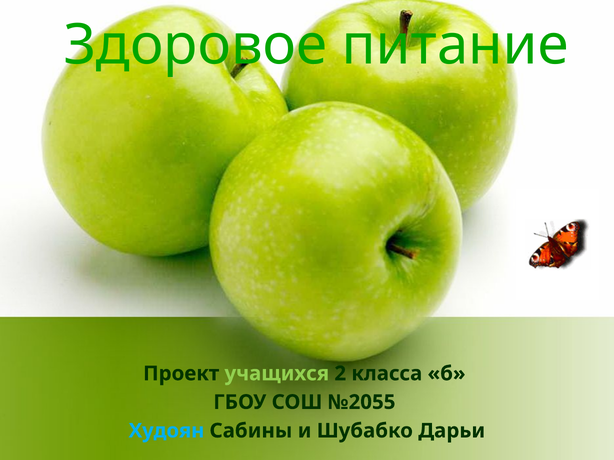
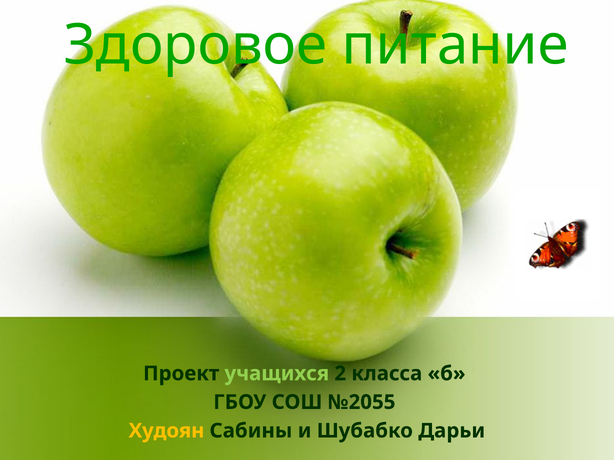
Худоян colour: light blue -> yellow
